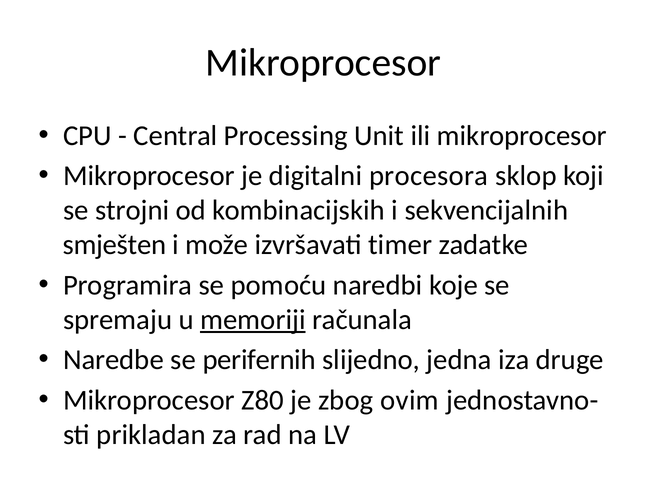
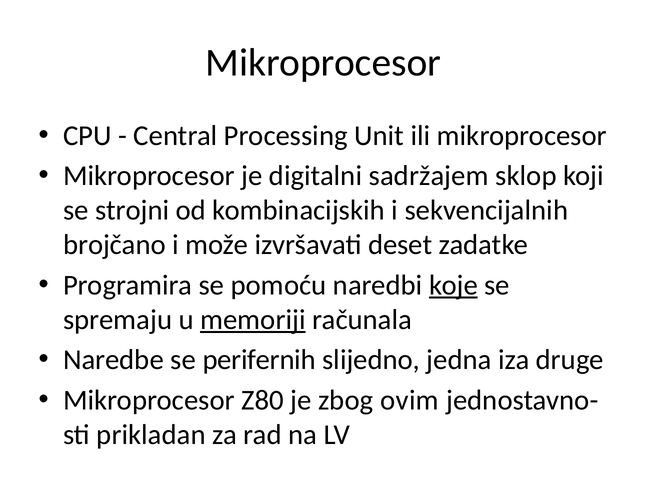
procesora: procesora -> sadržajem
smješten: smješten -> brojčano
timer: timer -> deset
koje underline: none -> present
